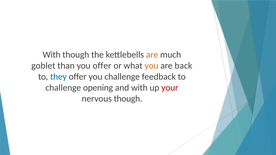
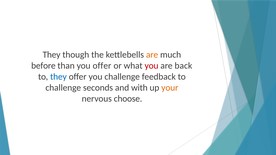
With at (52, 55): With -> They
goblet: goblet -> before
you at (152, 66) colour: orange -> red
opening: opening -> seconds
your colour: red -> orange
nervous though: though -> choose
